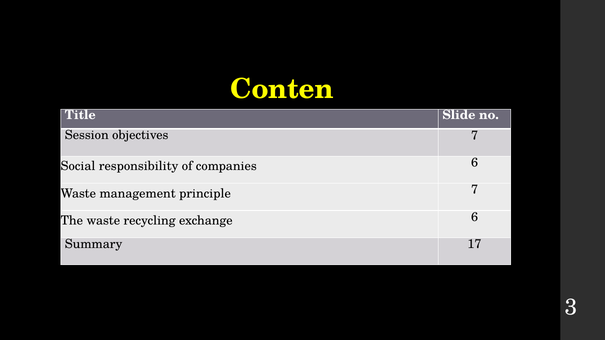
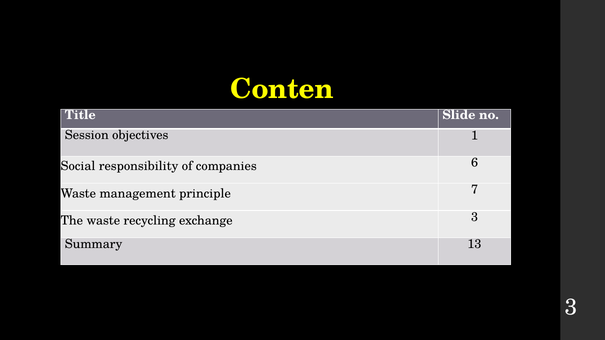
objectives 7: 7 -> 1
exchange 6: 6 -> 3
17: 17 -> 13
